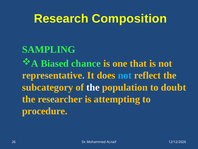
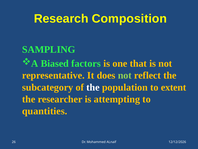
chance: chance -> factors
not at (125, 75) colour: light blue -> light green
doubt: doubt -> extent
procedure: procedure -> quantities
